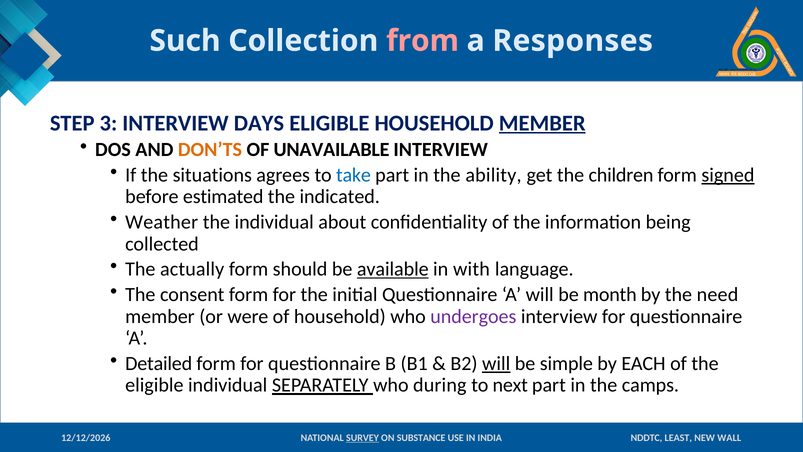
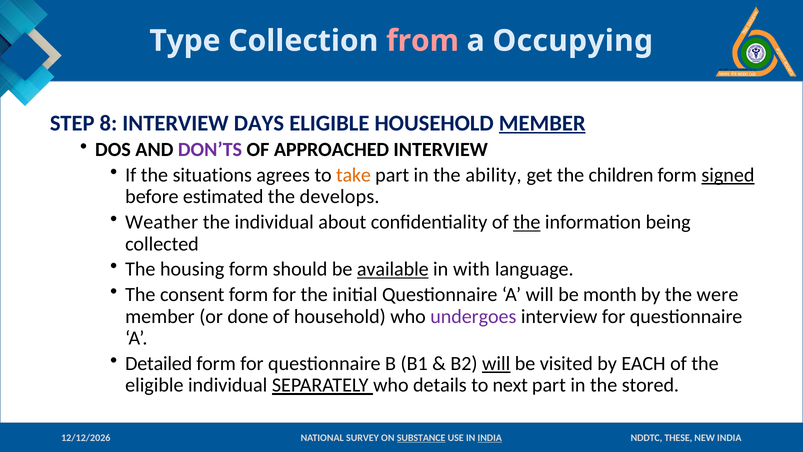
Such: Such -> Type
Responses: Responses -> Occupying
3: 3 -> 8
DON’TS colour: orange -> purple
UNAVAILABLE: UNAVAILABLE -> APPROACHED
take colour: blue -> orange
indicated: indicated -> develops
the at (527, 222) underline: none -> present
actually: actually -> housing
need: need -> were
were: were -> done
simple: simple -> visited
during: during -> details
camps: camps -> stored
SURVEY underline: present -> none
SUBSTANCE underline: none -> present
INDIA at (490, 438) underline: none -> present
LEAST: LEAST -> THESE
NEW WALL: WALL -> INDIA
